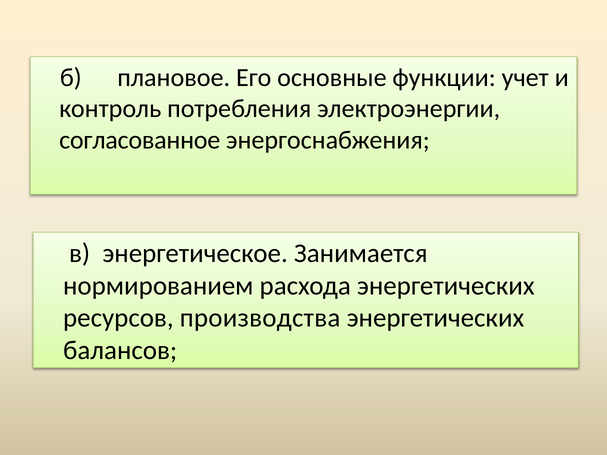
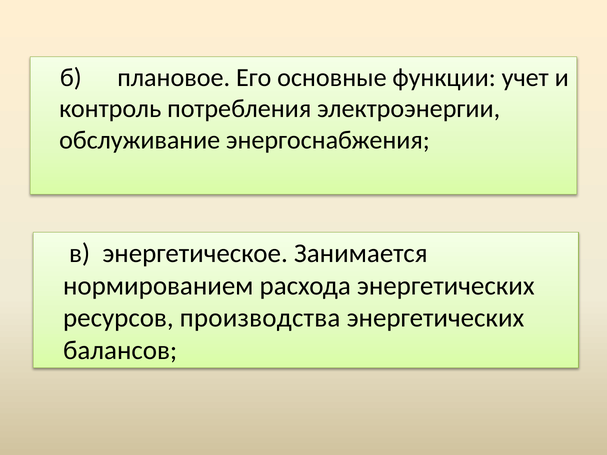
согласованное: согласованное -> обслуживание
